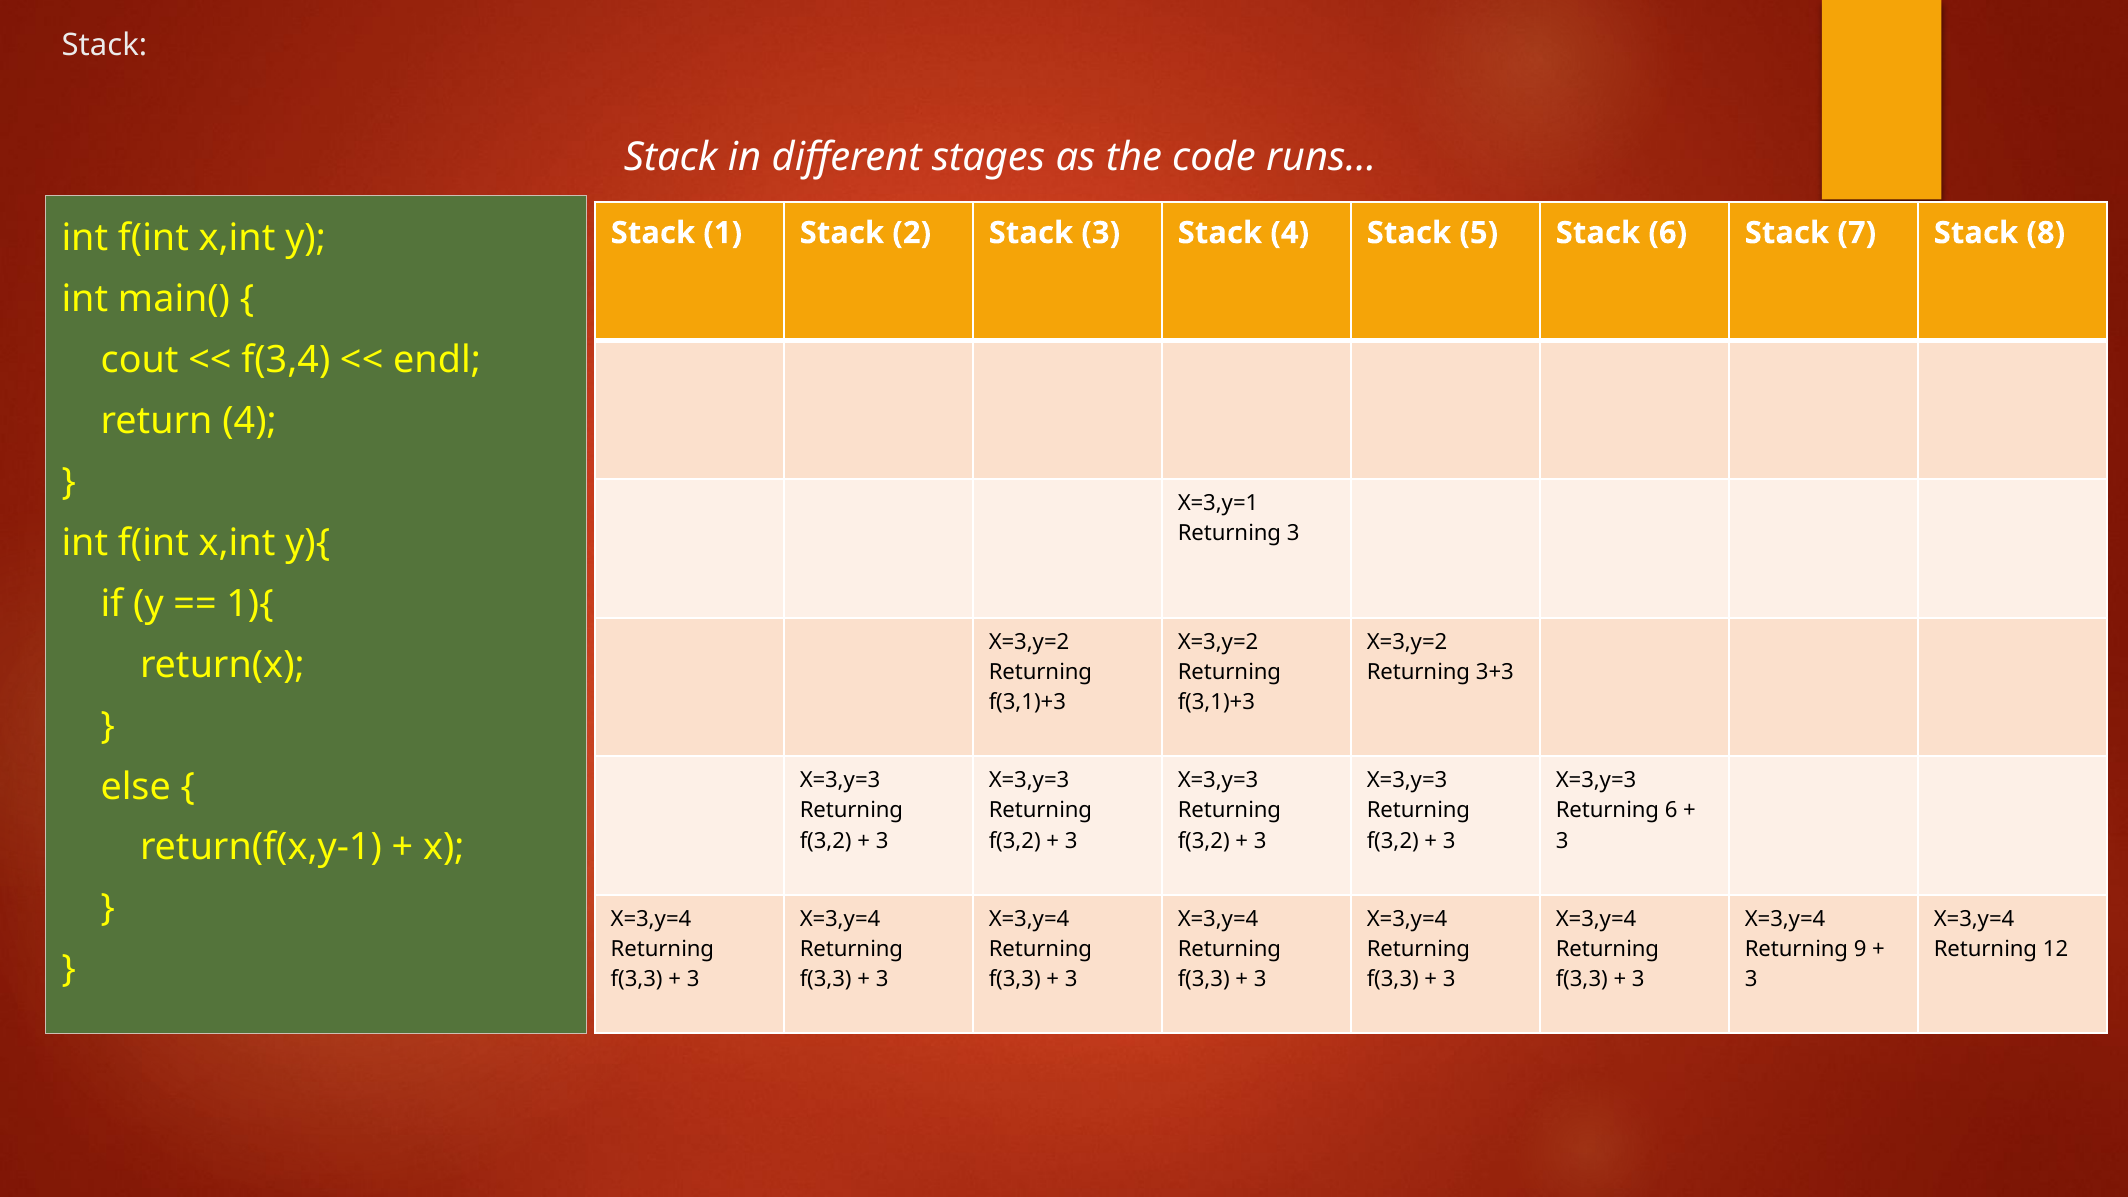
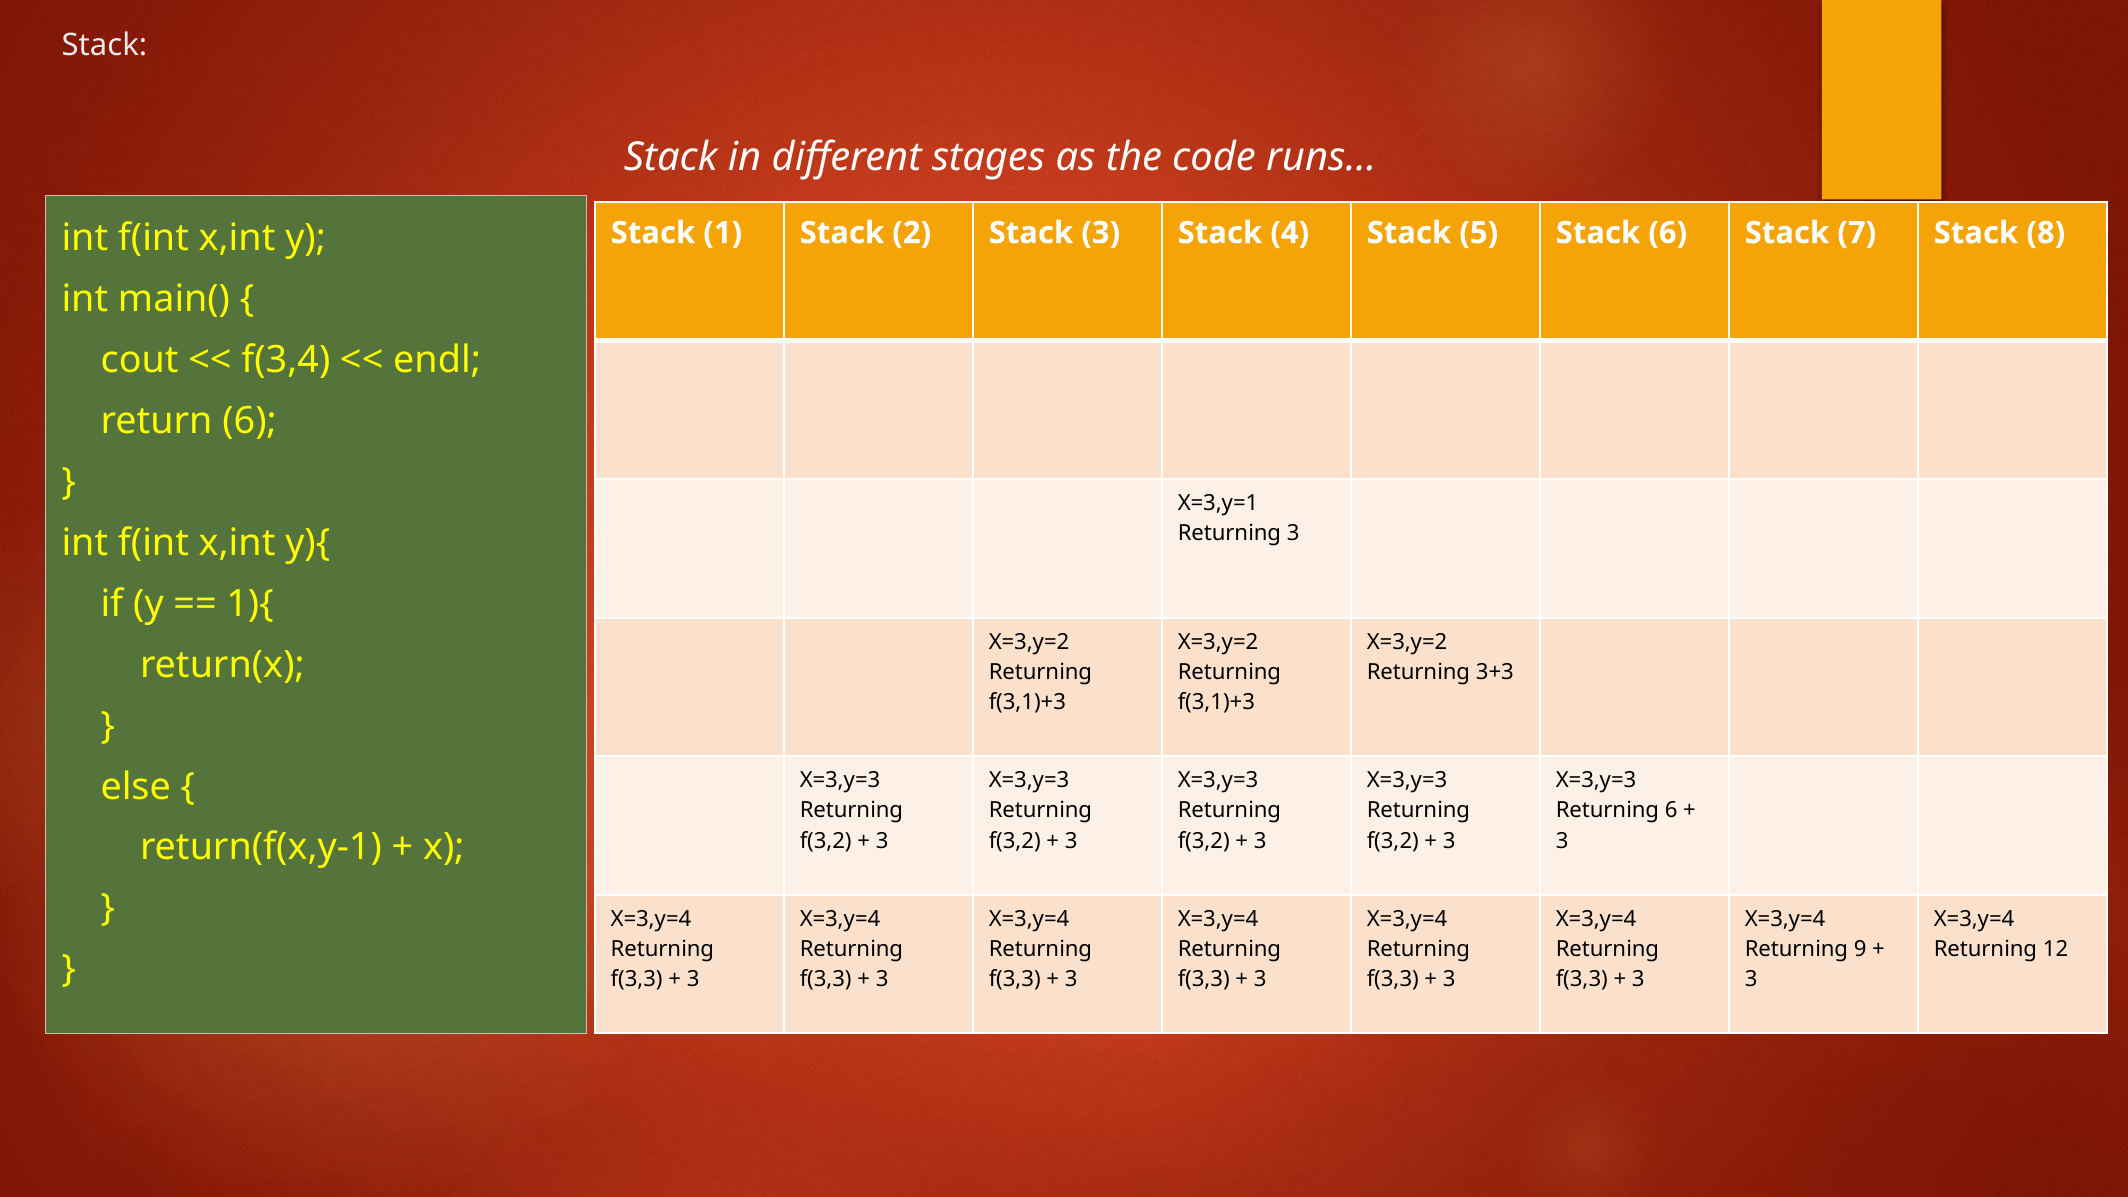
return 4: 4 -> 6
